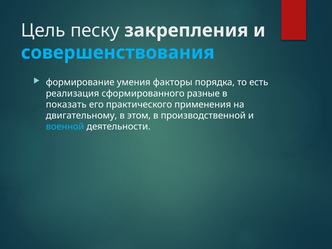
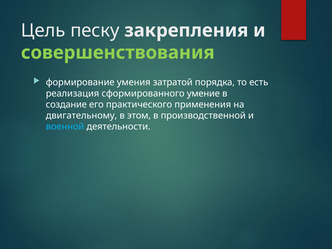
совершенствования colour: light blue -> light green
факторы: факторы -> затратой
разные: разные -> умение
показать: показать -> создание
